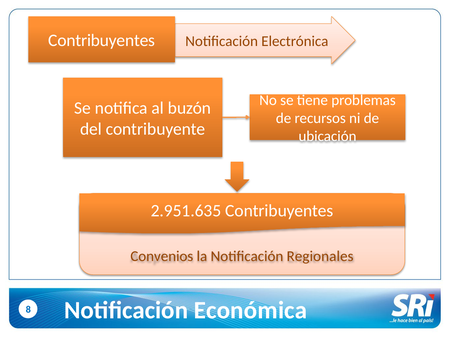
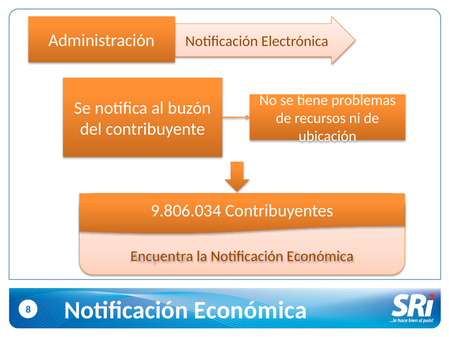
Contribuyentes at (102, 41): Contribuyentes -> Administración
2.951.635: 2.951.635 -> 9.806.034
Convenios: Convenios -> Encuentra
la Notificación Regionales: Regionales -> Económica
